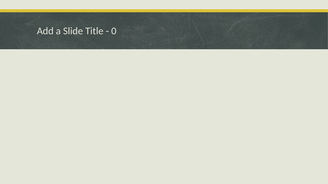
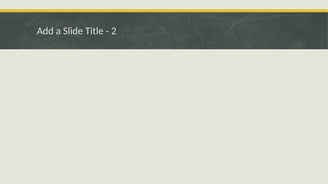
0: 0 -> 2
